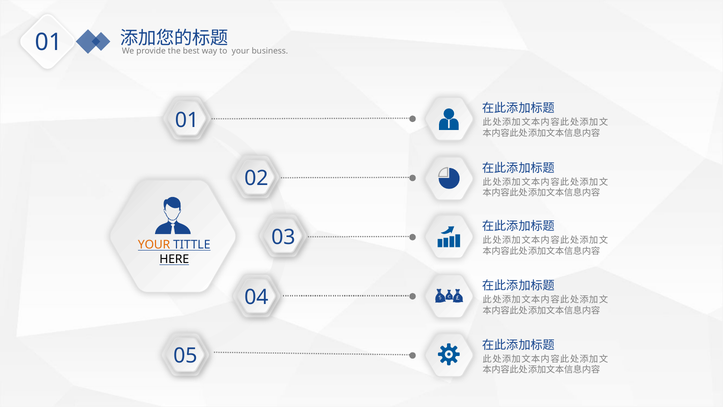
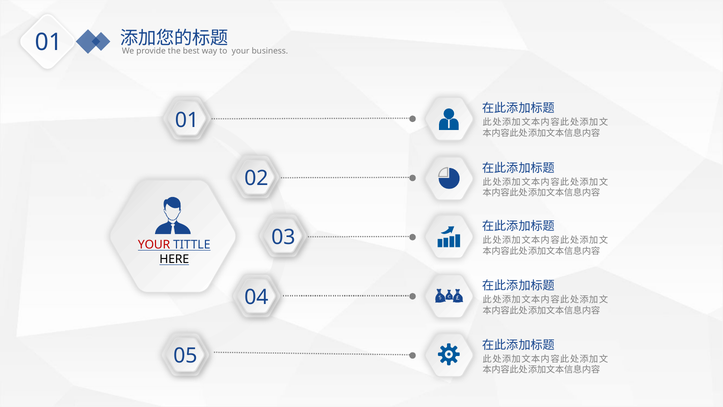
YOUR at (154, 245) colour: orange -> red
